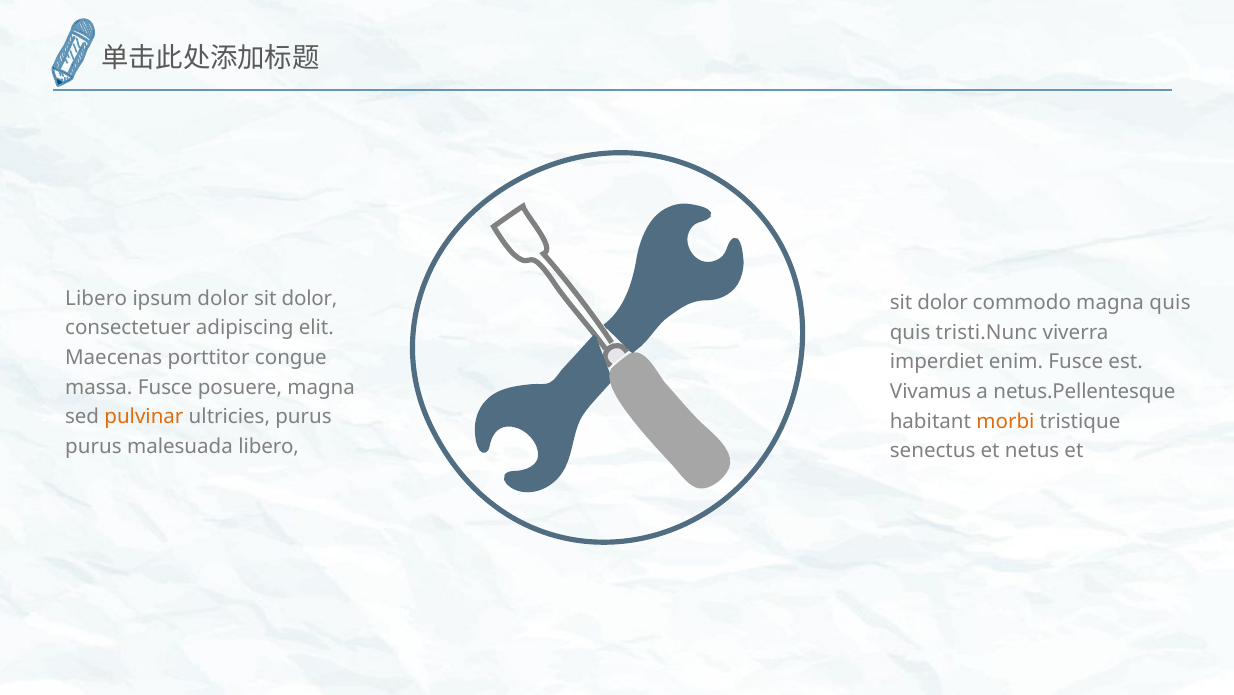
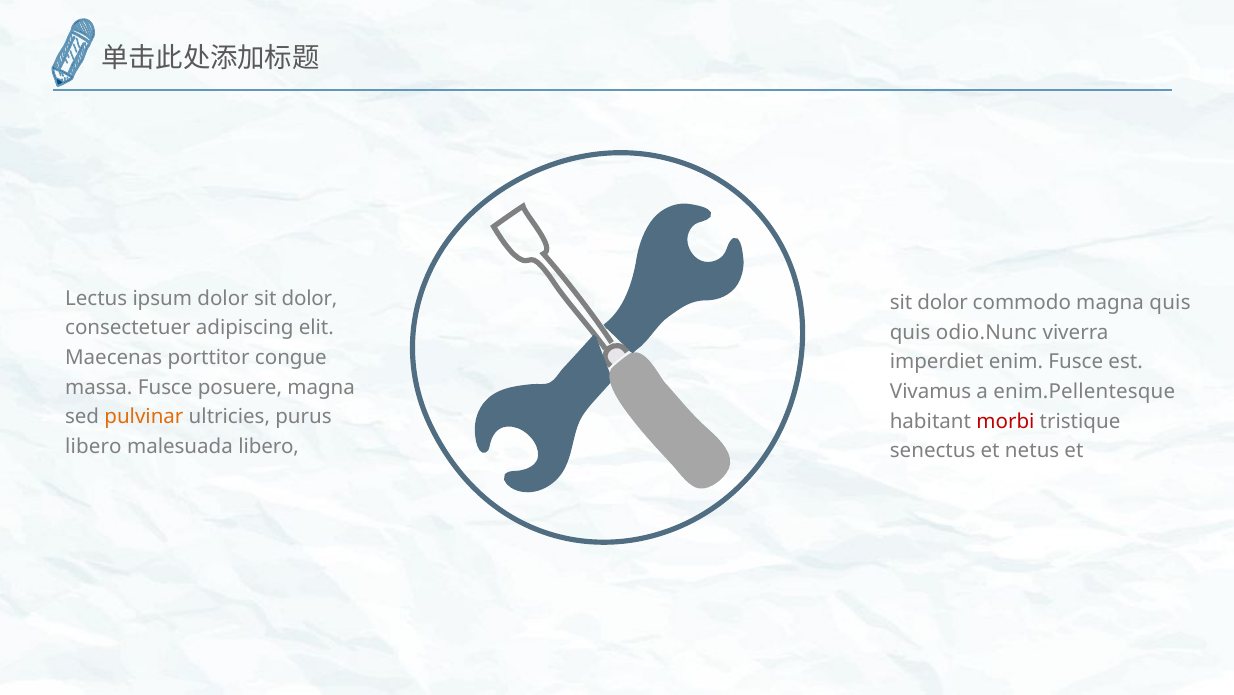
Libero at (96, 298): Libero -> Lectus
tristi.Nunc: tristi.Nunc -> odio.Nunc
netus.Pellentesque: netus.Pellentesque -> enim.Pellentesque
morbi colour: orange -> red
purus at (93, 446): purus -> libero
